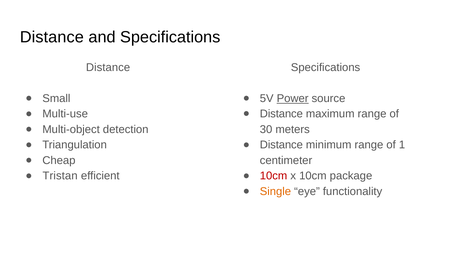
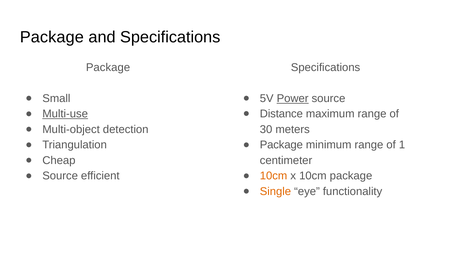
Distance at (52, 37): Distance -> Package
Distance at (108, 67): Distance -> Package
Multi-use underline: none -> present
Distance at (281, 145): Distance -> Package
Tristan at (60, 176): Tristan -> Source
10cm at (274, 176) colour: red -> orange
